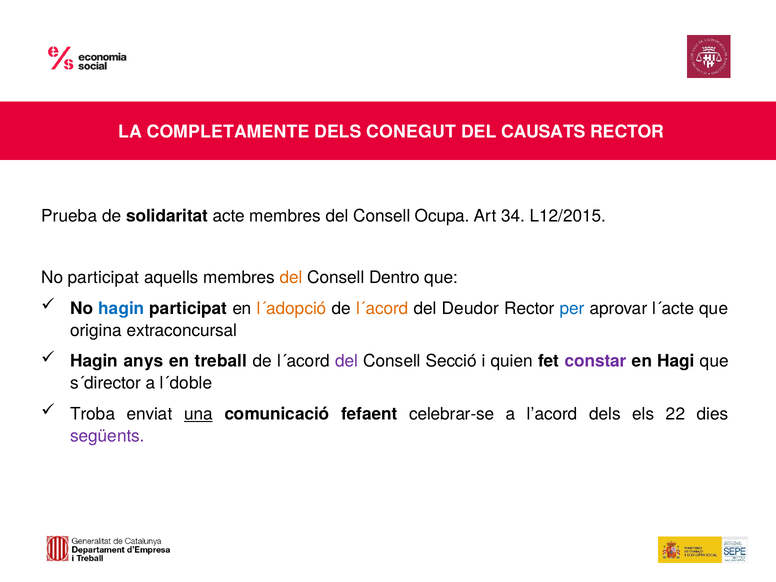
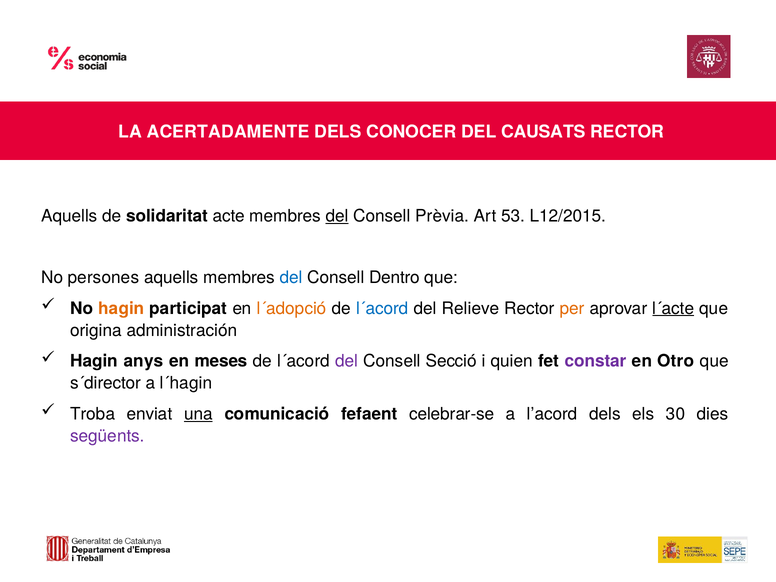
COMPLETAMENTE: COMPLETAMENTE -> ACERTADAMENTE
CONEGUT: CONEGUT -> CONOCER
Prueba at (69, 216): Prueba -> Aquells
del at (337, 216) underline: none -> present
Ocupa: Ocupa -> Prèvia
34: 34 -> 53
No participat: participat -> persones
del at (291, 278) colour: orange -> blue
hagin at (121, 308) colour: blue -> orange
l´acord at (382, 308) colour: orange -> blue
Deudor: Deudor -> Relieve
per colour: blue -> orange
l´acte underline: none -> present
extraconcursal: extraconcursal -> administración
treball: treball -> meses
Hagi: Hagi -> Otro
l´doble: l´doble -> l´hagin
22: 22 -> 30
